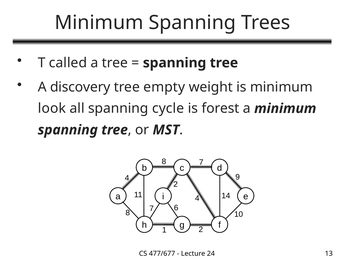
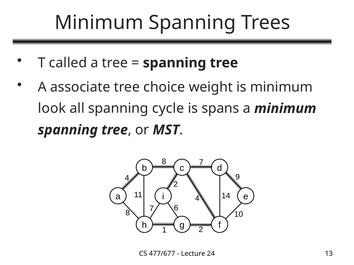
discovery: discovery -> associate
empty: empty -> choice
forest: forest -> spans
